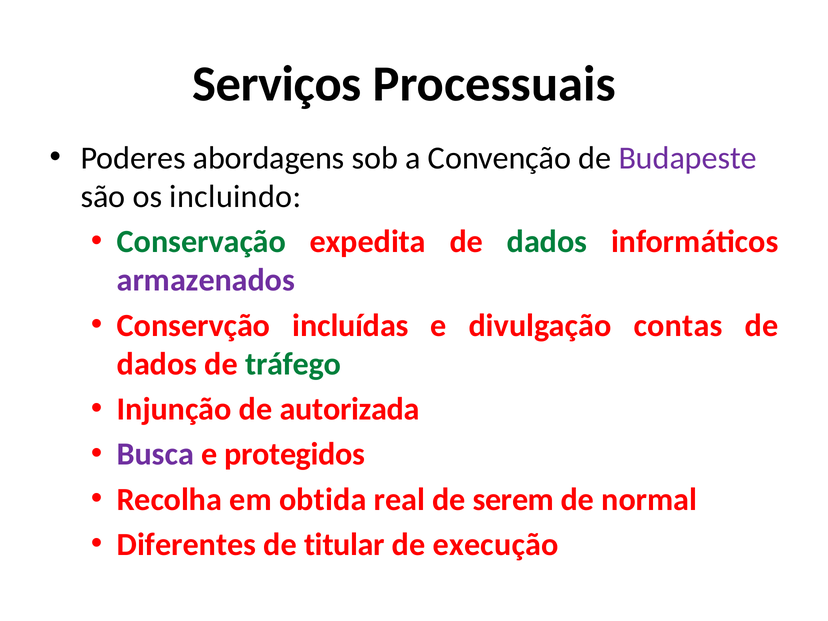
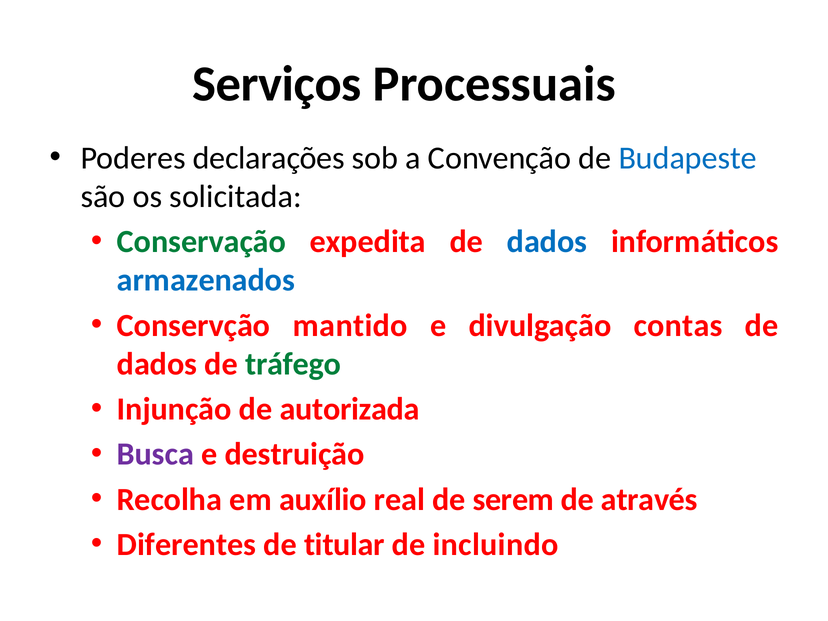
abordagens: abordagens -> declarações
Budapeste colour: purple -> blue
incluindo: incluindo -> solicitada
dados at (547, 242) colour: green -> blue
armazenados colour: purple -> blue
incluídas: incluídas -> mantido
protegidos: protegidos -> destruição
obtida: obtida -> auxílio
normal: normal -> através
execução: execução -> incluindo
